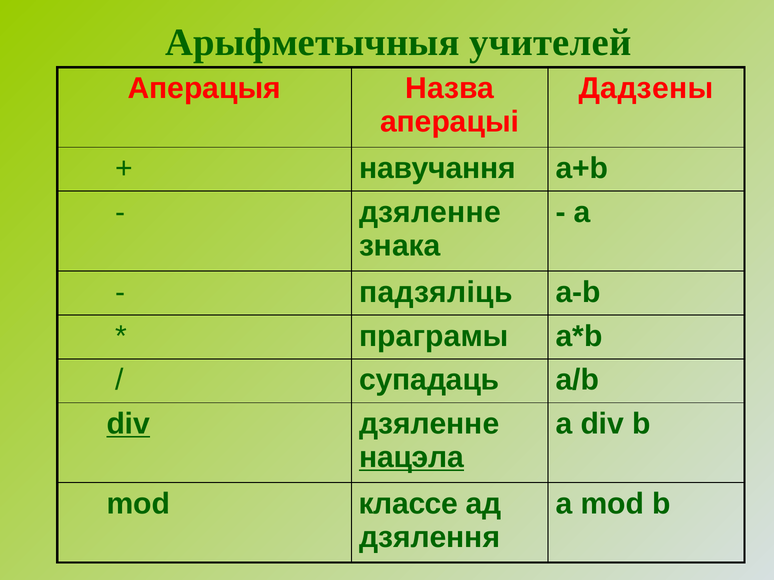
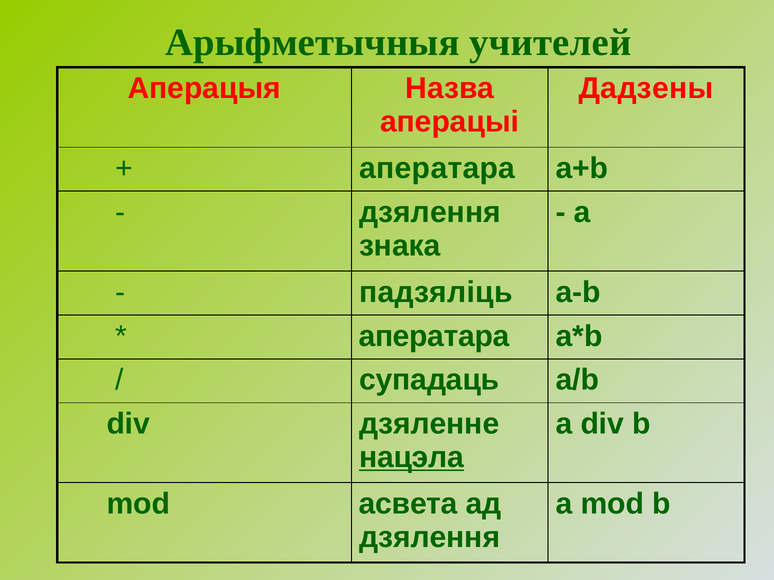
навучання at (437, 169): навучання -> аператара
дзяленне at (430, 212): дзяленне -> дзялення
праграмы at (434, 336): праграмы -> аператара
div at (128, 424) underline: present -> none
классе: классе -> асвета
